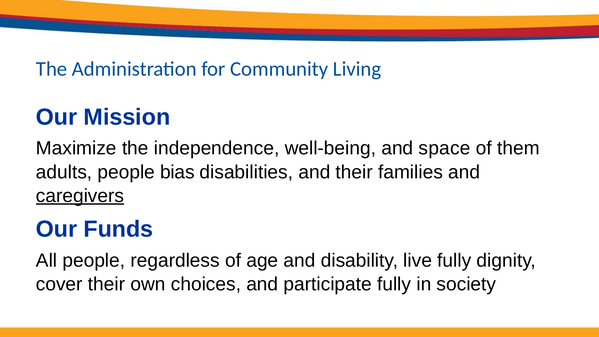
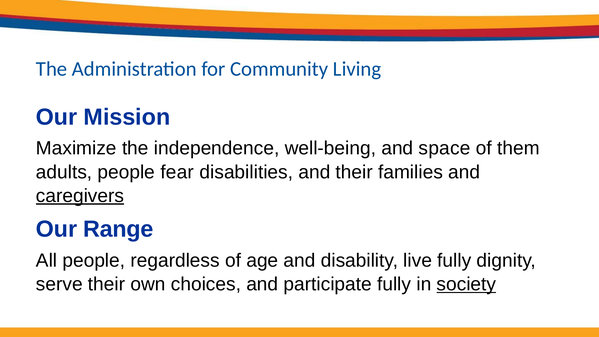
bias: bias -> fear
Funds: Funds -> Range
cover: cover -> serve
society underline: none -> present
